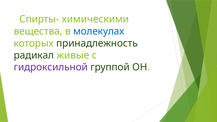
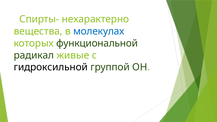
химическими: химическими -> нехарактерно
принадлежность: принадлежность -> функциональной
гидроксильной colour: purple -> black
